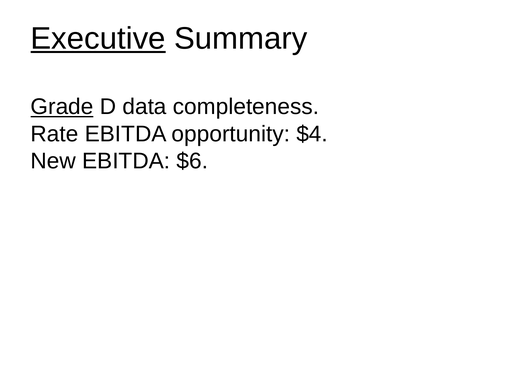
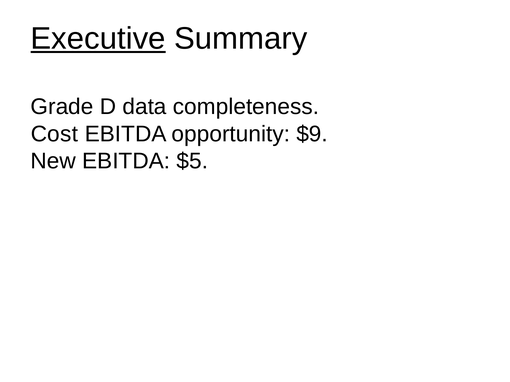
Grade underline: present -> none
Rate: Rate -> Cost
$4: $4 -> $9
$6: $6 -> $5
